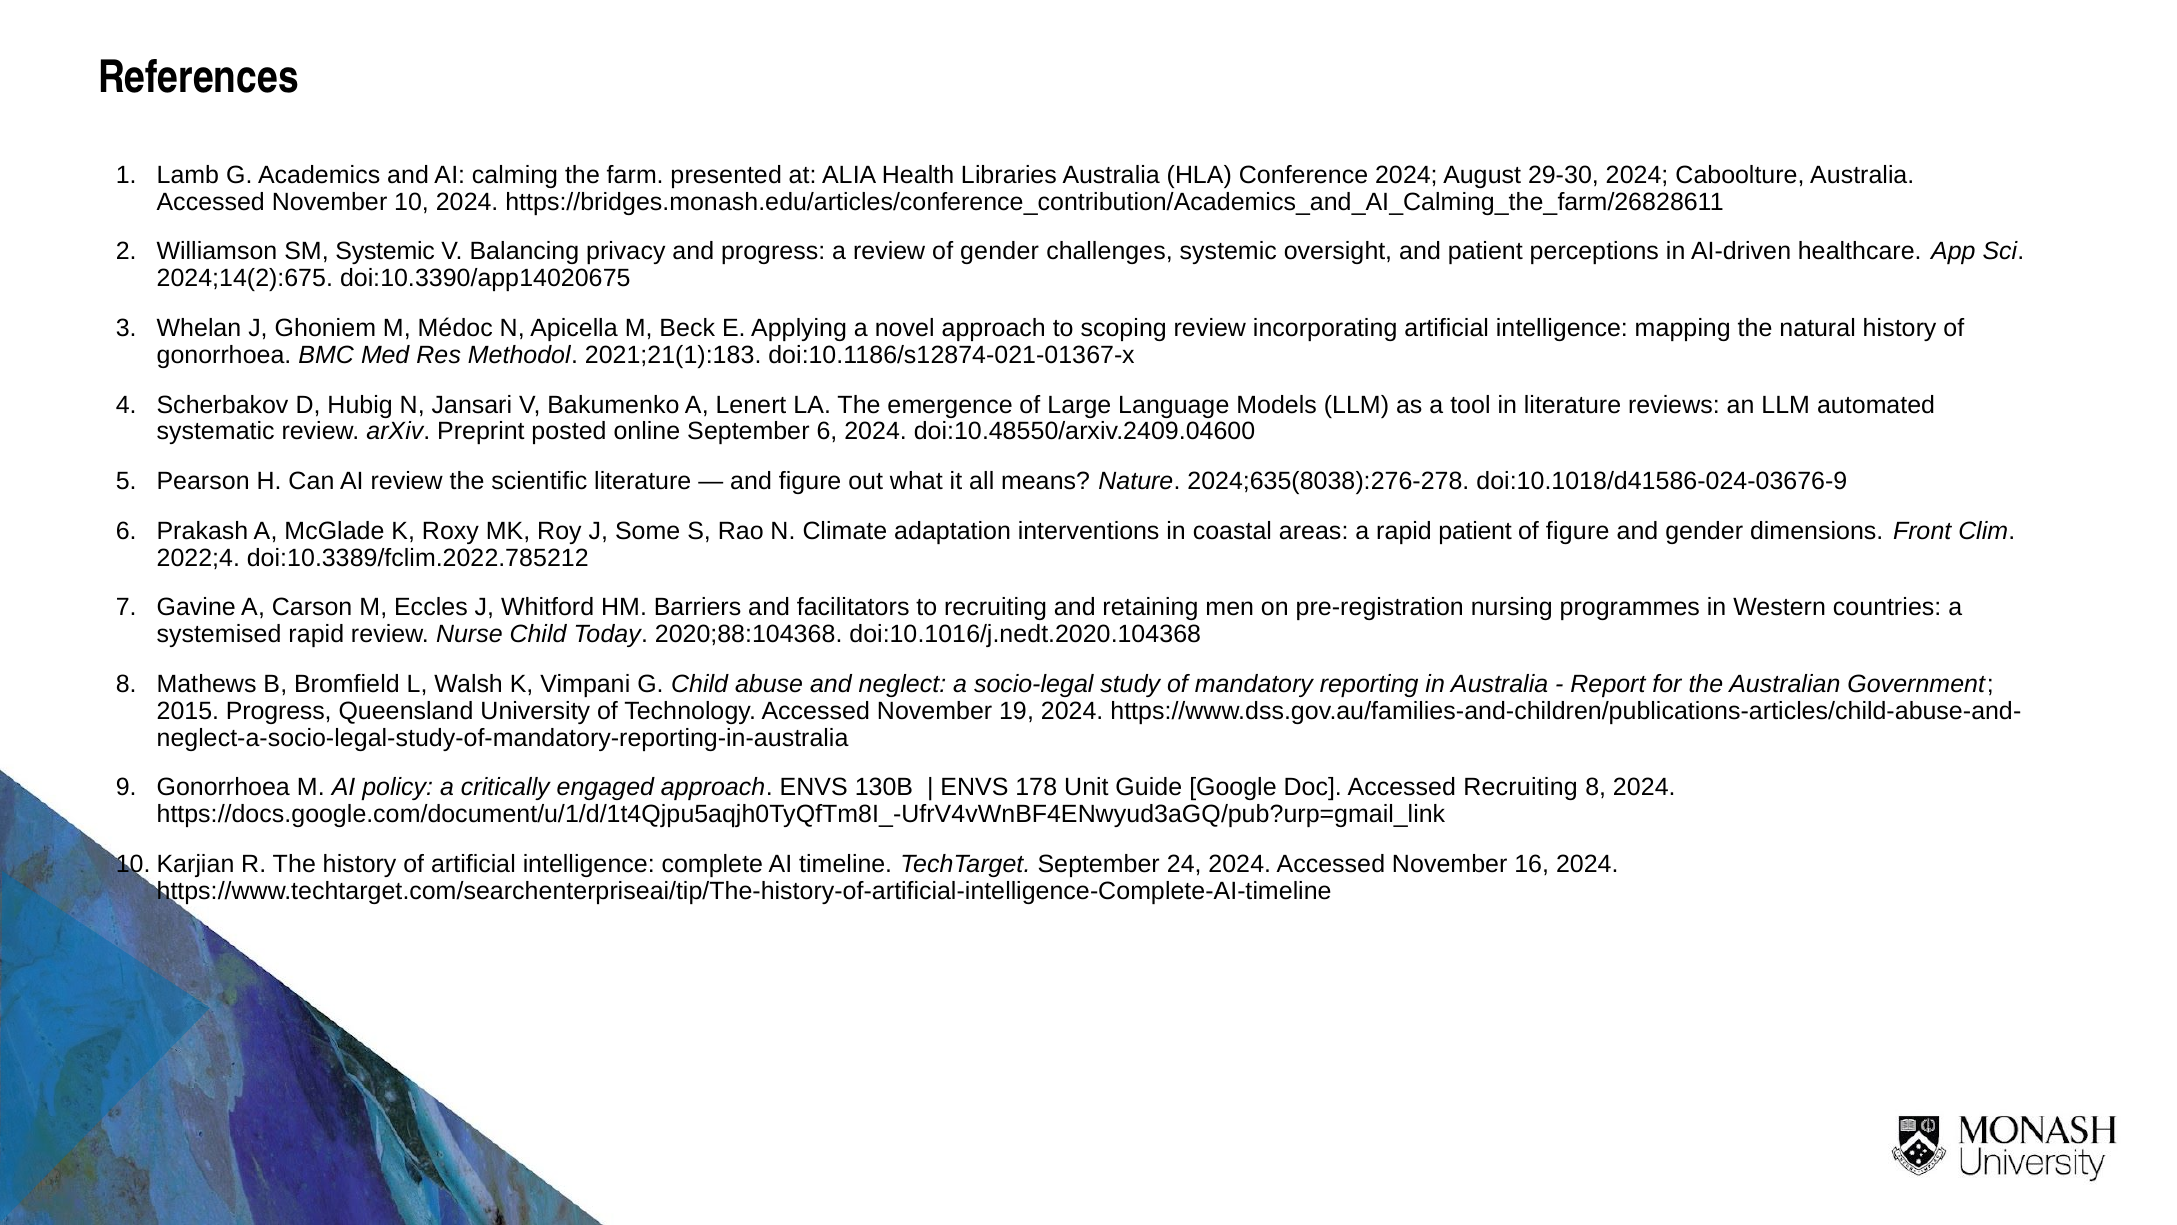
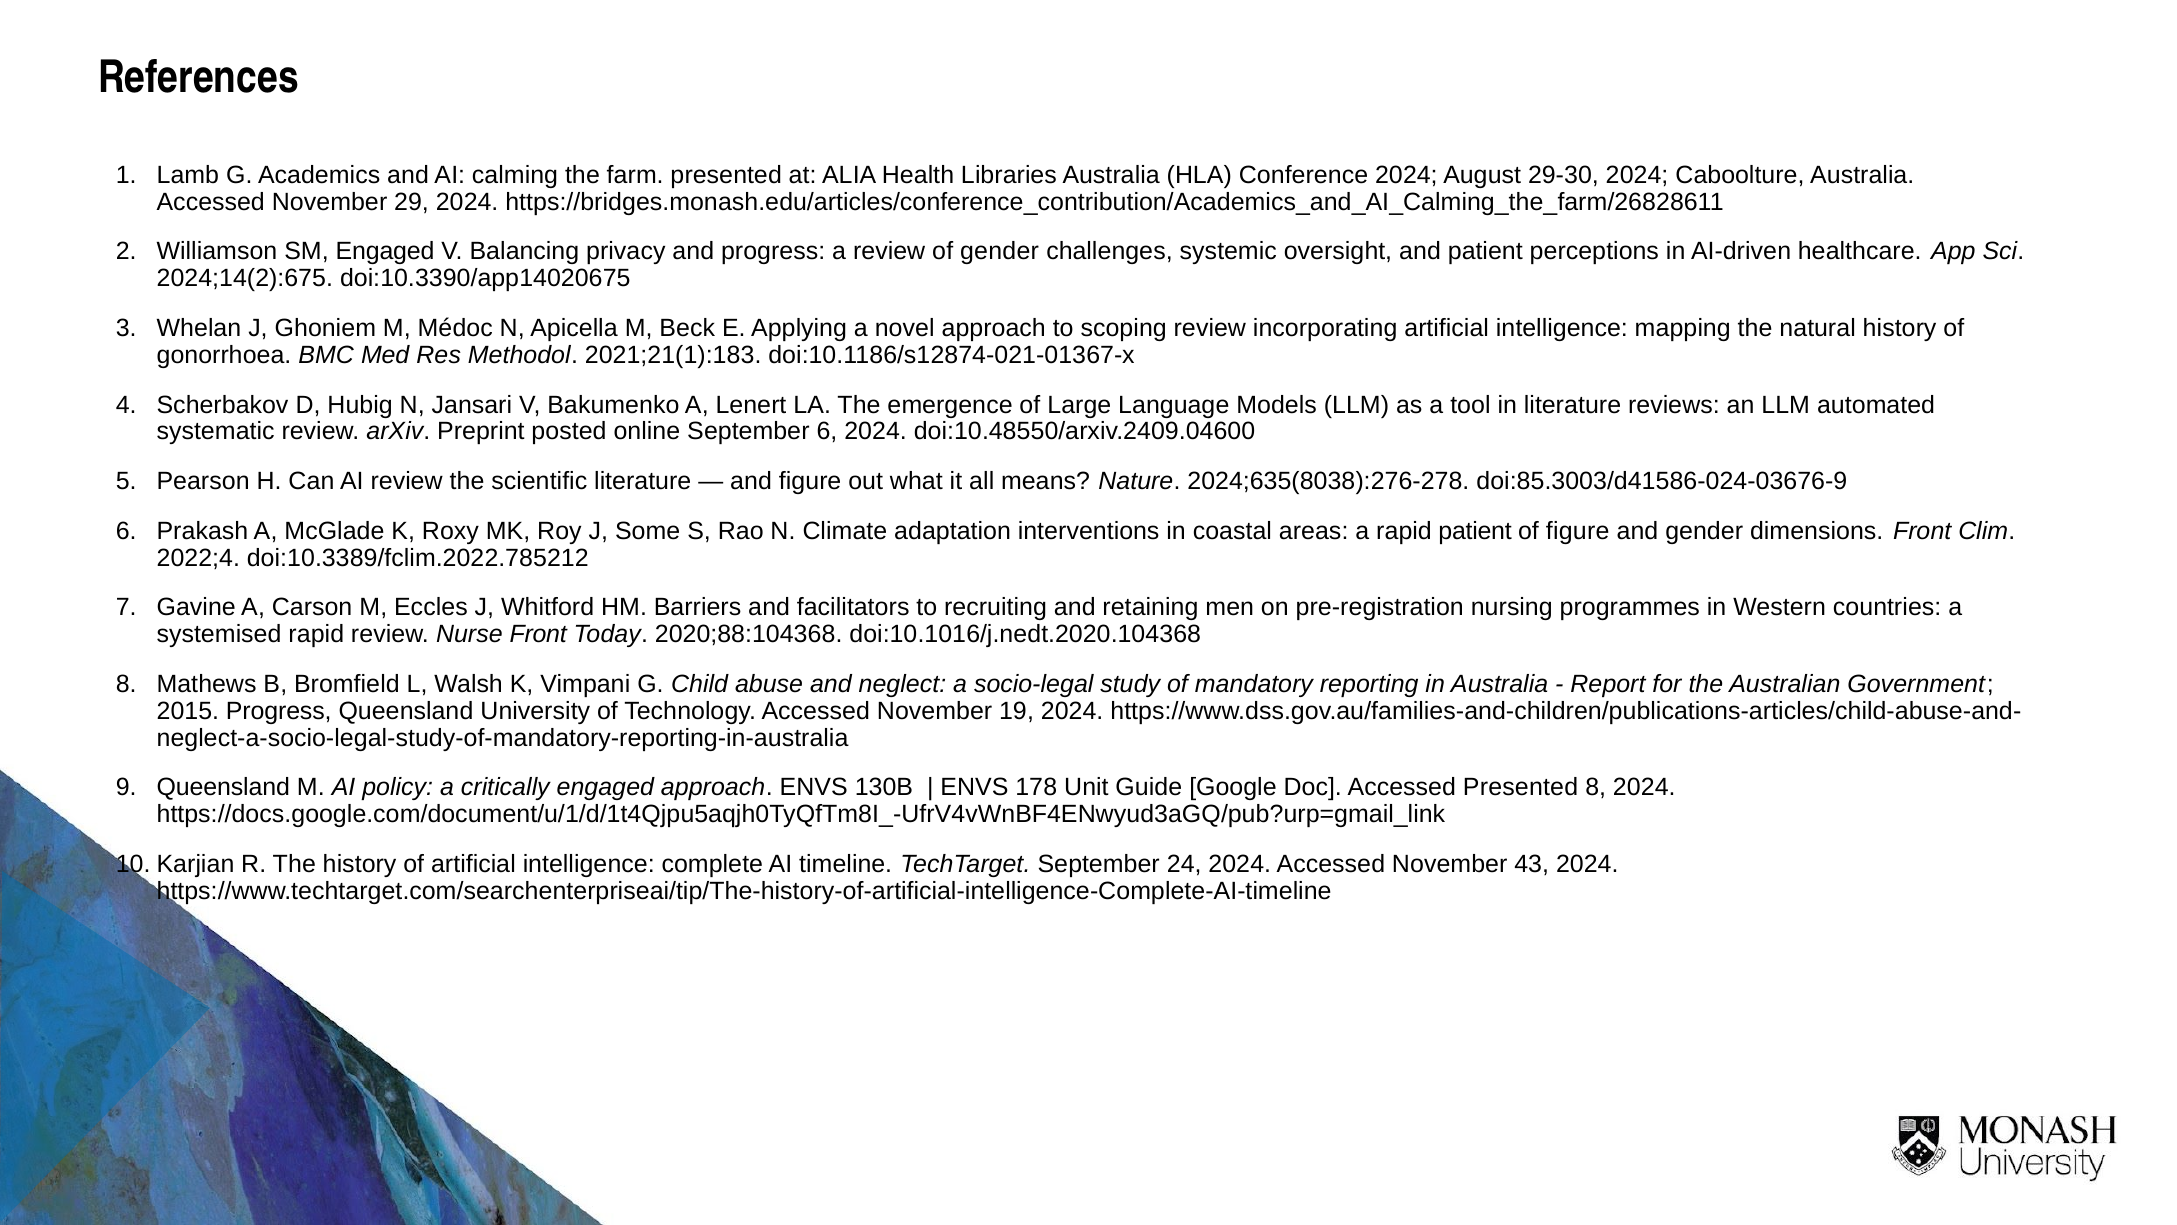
10: 10 -> 29
SM Systemic: Systemic -> Engaged
doi:10.1018/d41586-024-03676-9: doi:10.1018/d41586-024-03676-9 -> doi:85.3003/d41586-024-03676-9
Nurse Child: Child -> Front
9 Gonorrhoea: Gonorrhoea -> Queensland
Accessed Recruiting: Recruiting -> Presented
16: 16 -> 43
